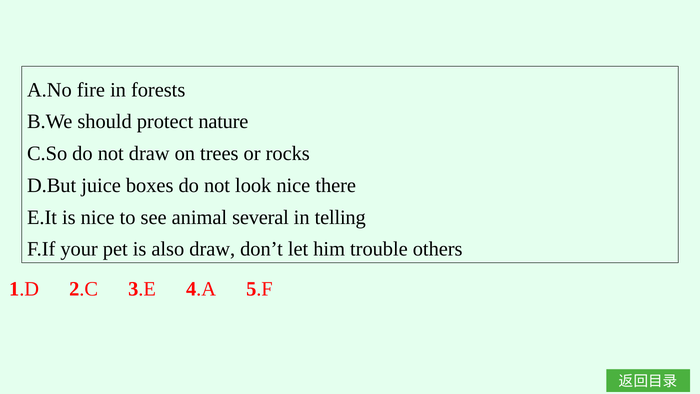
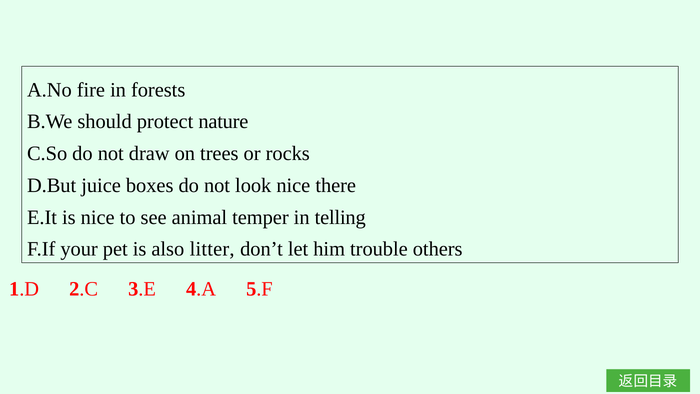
several: several -> temper
also draw: draw -> litter
